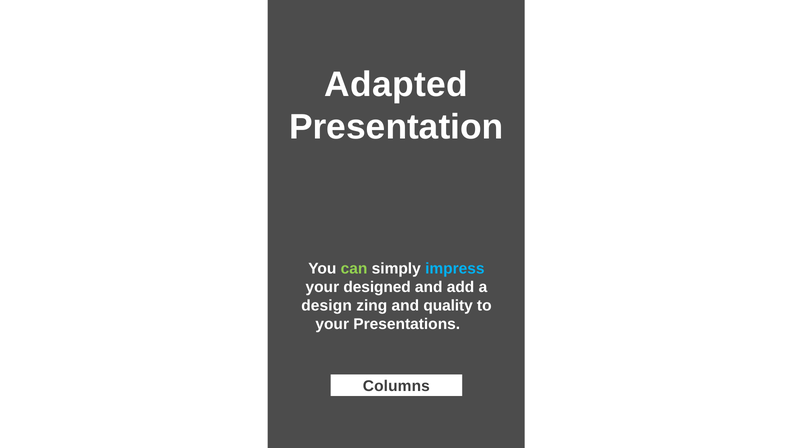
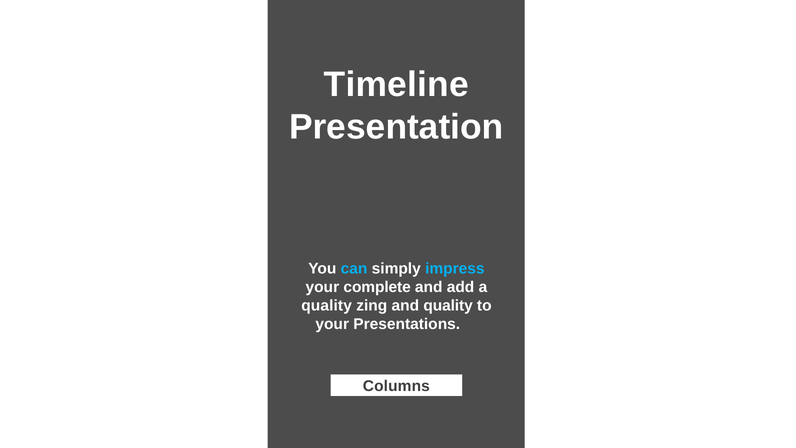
Adapted: Adapted -> Timeline
can colour: light green -> light blue
designed: designed -> complete
design at (327, 306): design -> quality
